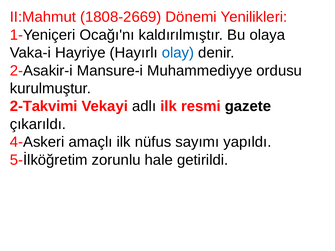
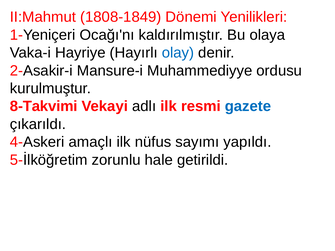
1808-2669: 1808-2669 -> 1808-1849
2-Takvimi: 2-Takvimi -> 8-Takvimi
gazete colour: black -> blue
